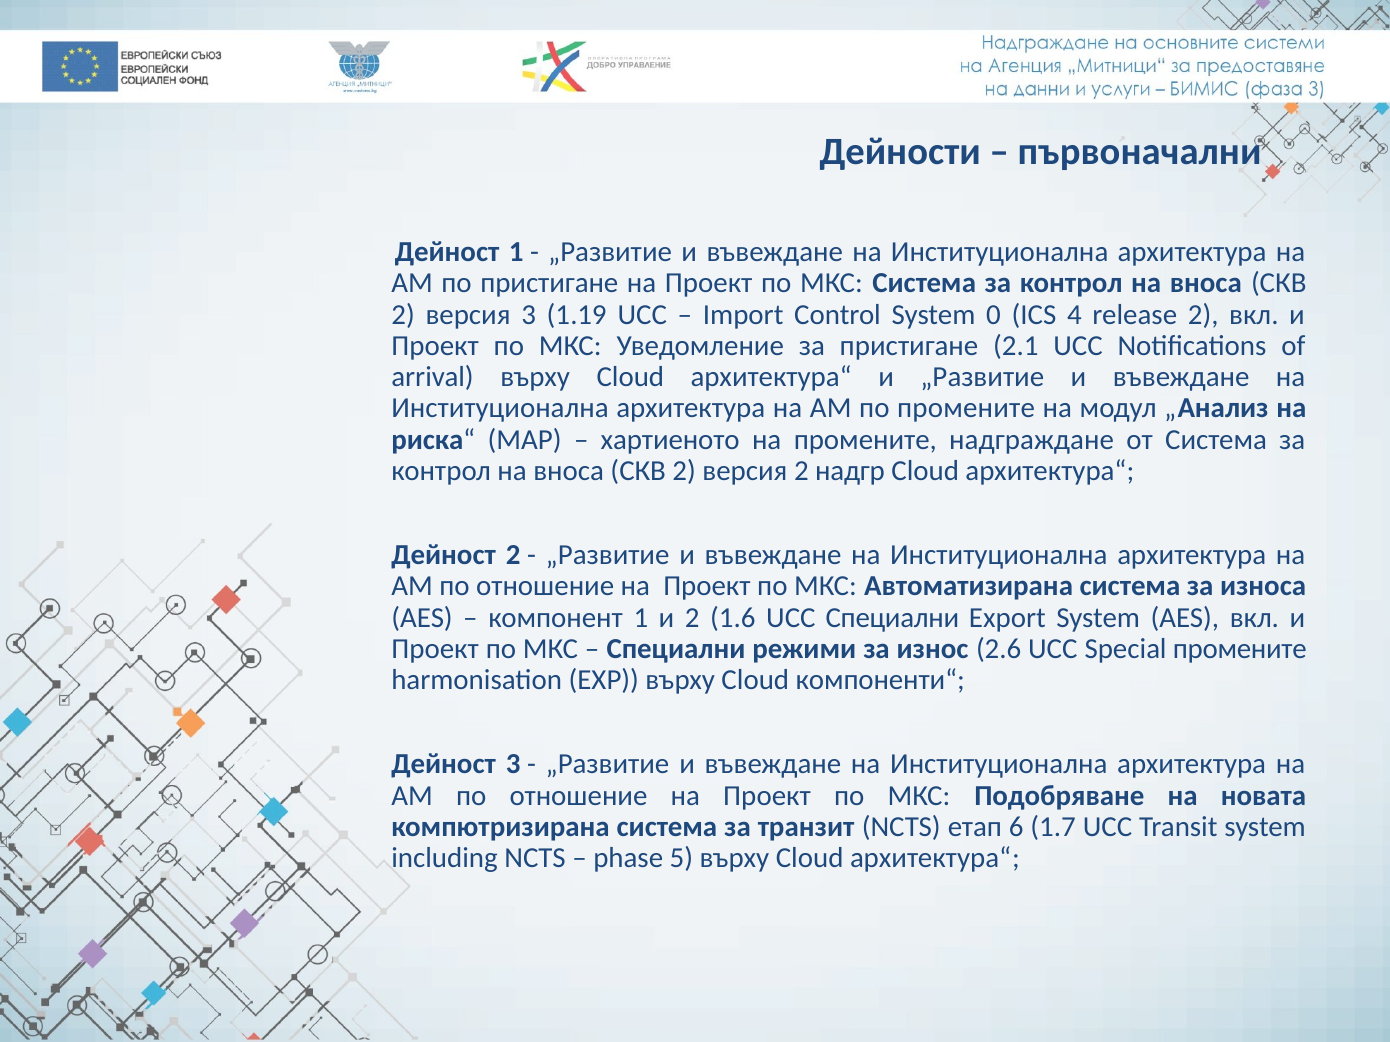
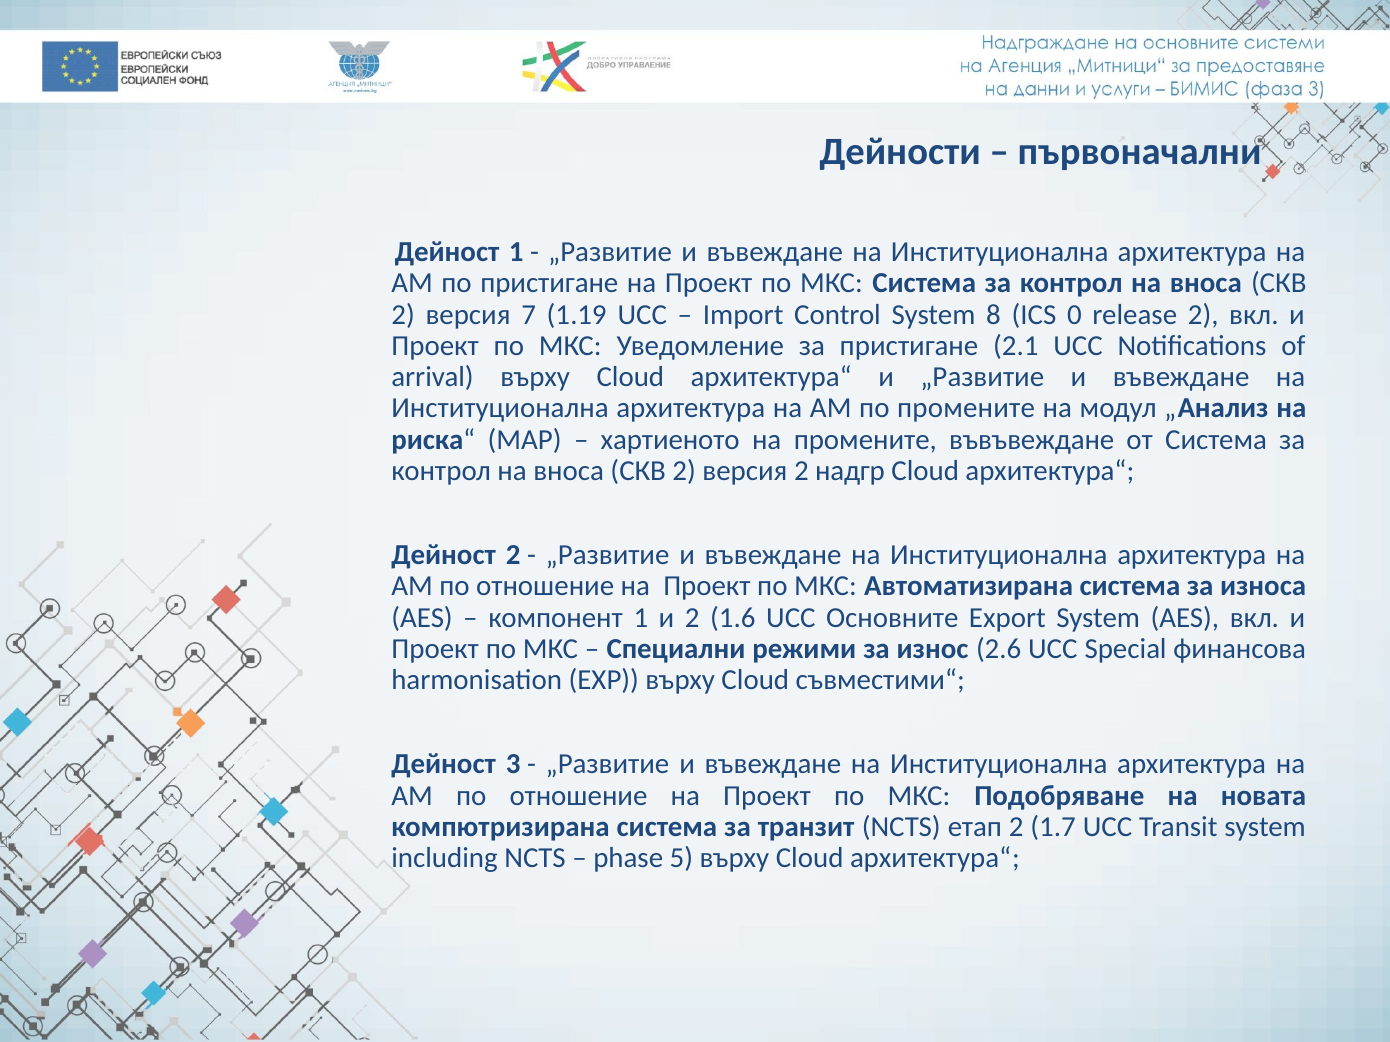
версия 3: 3 -> 7
0: 0 -> 8
4: 4 -> 0
надграждане: надграждане -> въвъвеждане
UCC Специални: Специални -> Основните
Special промените: промените -> финансова
компоненти“: компоненти“ -> съвместими“
етап 6: 6 -> 2
